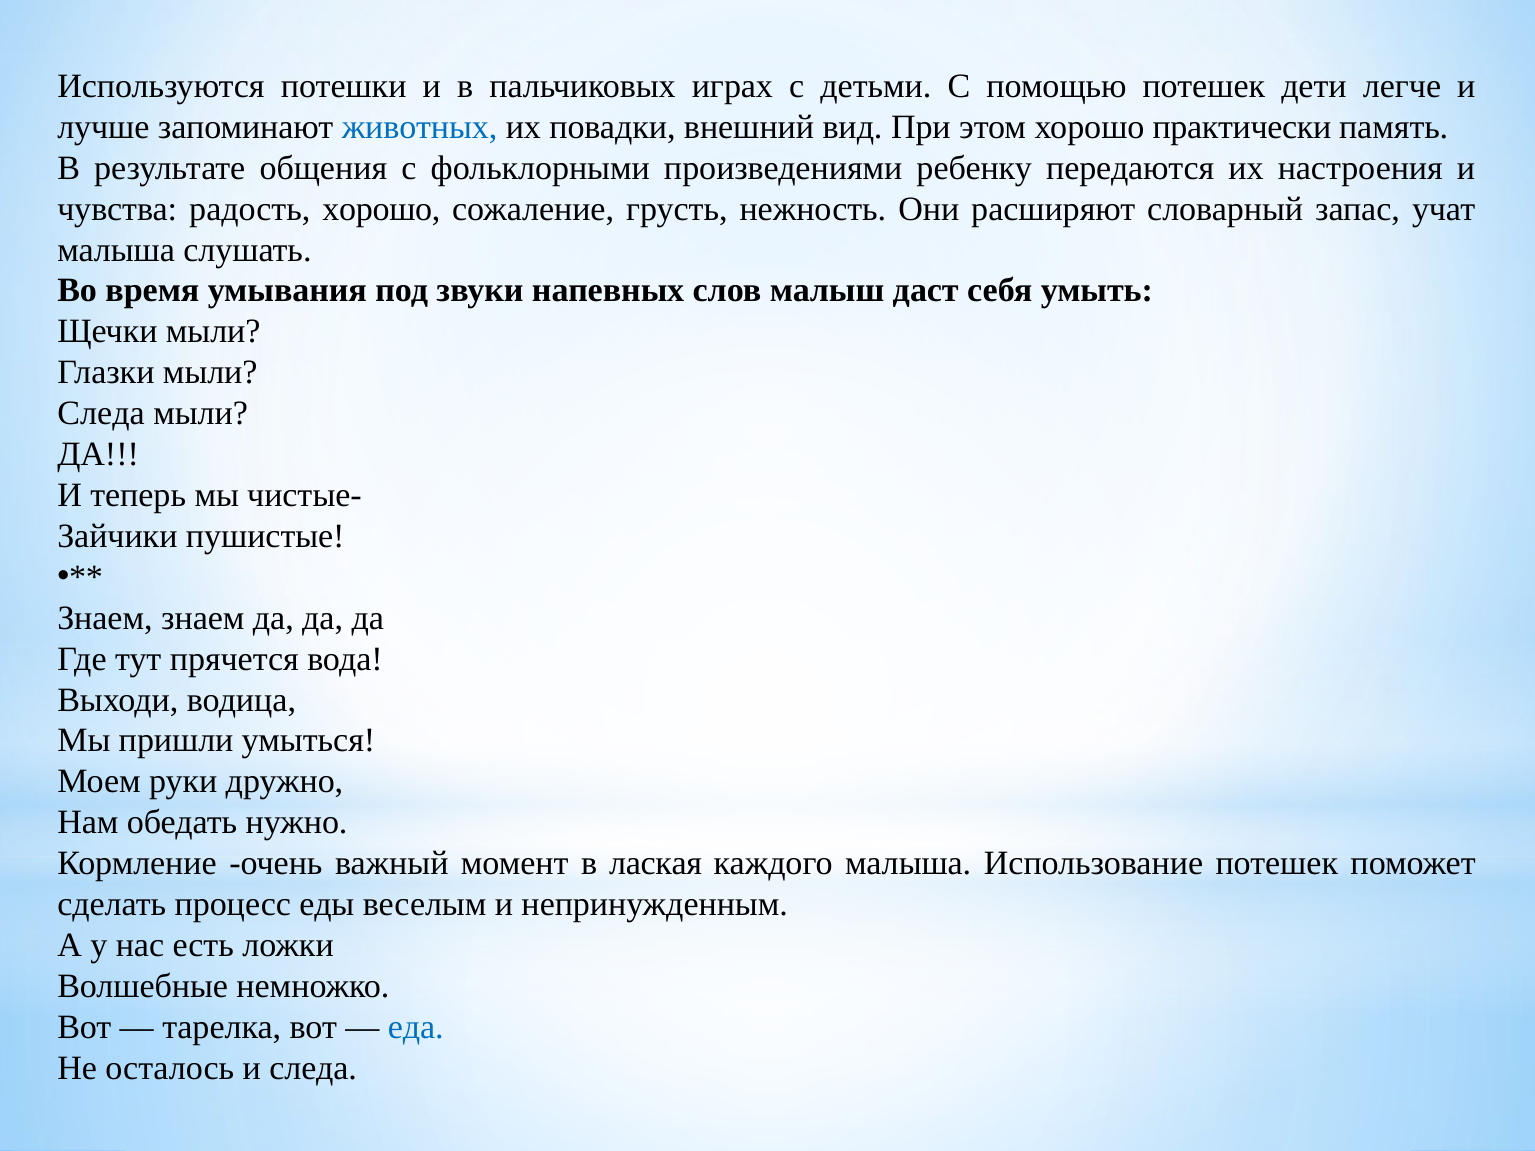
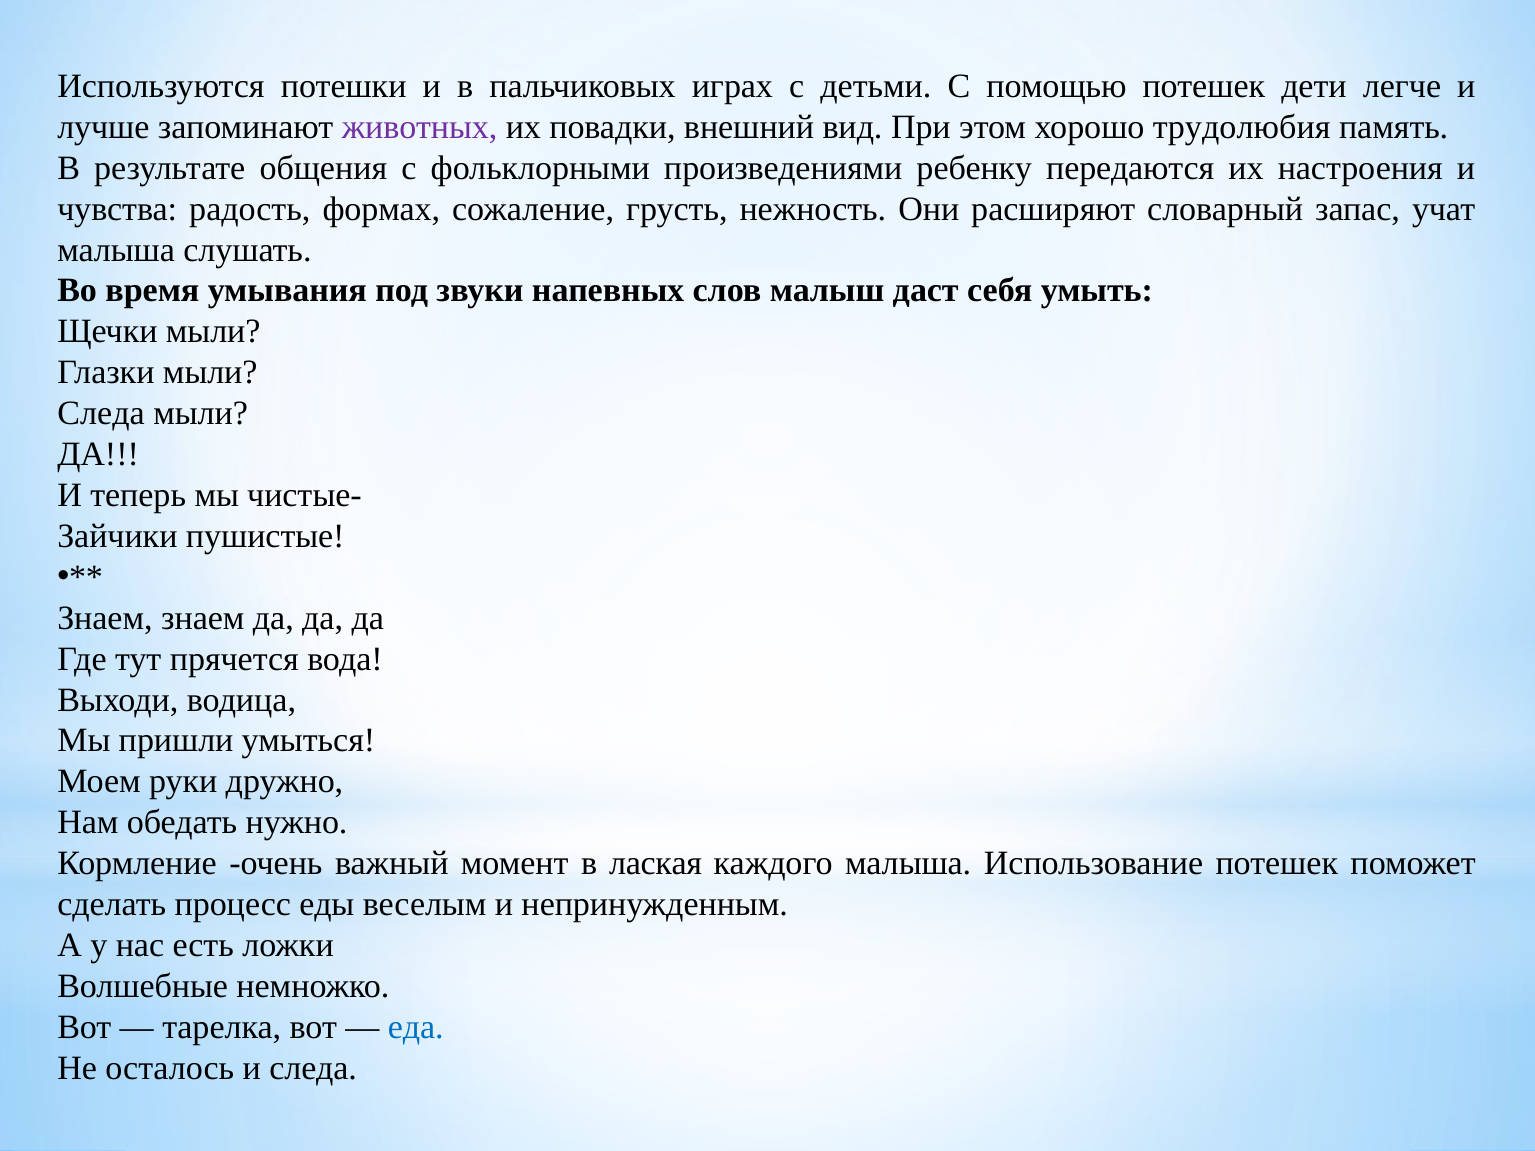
животных colour: blue -> purple
практически: практически -> трудолюбия
радость хорошо: хорошо -> формах
